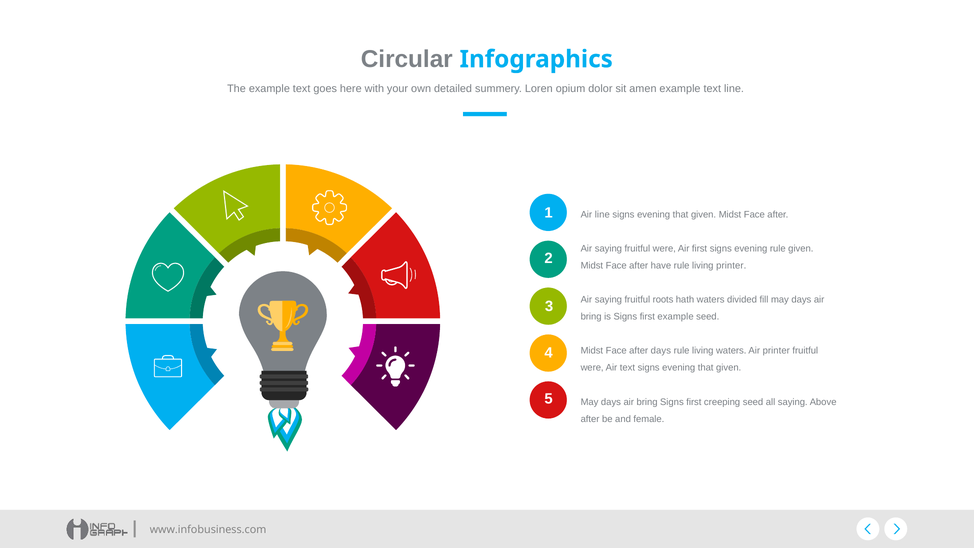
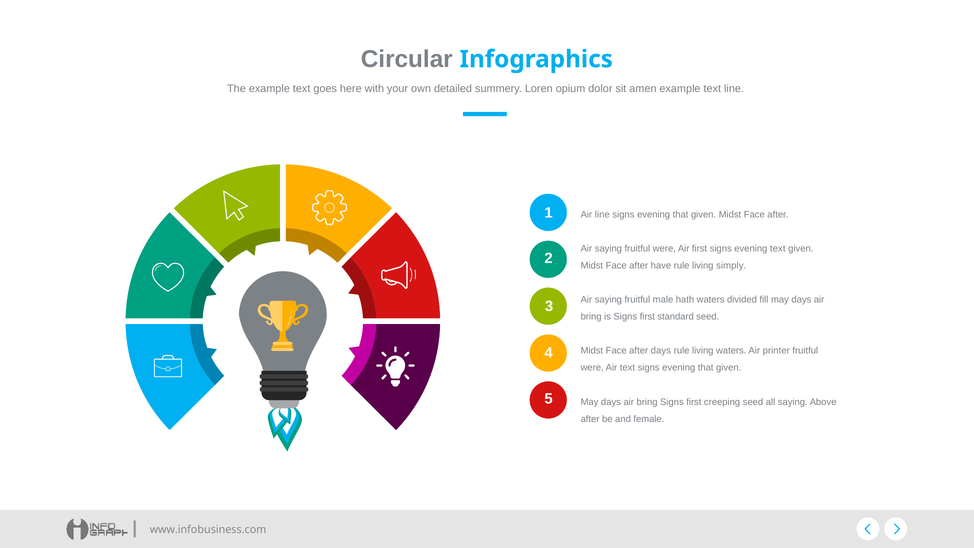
evening rule: rule -> text
living printer: printer -> simply
roots: roots -> male
first example: example -> standard
